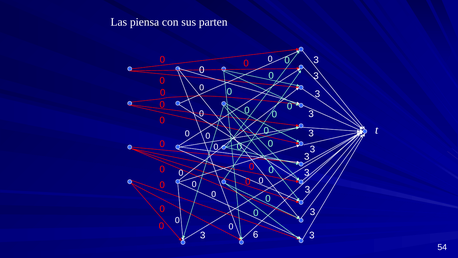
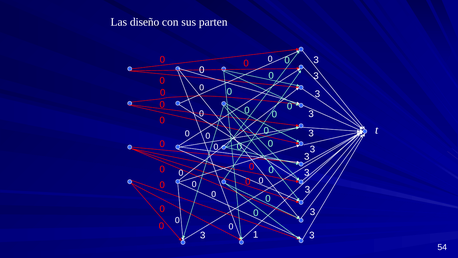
piensa: piensa -> diseño
6: 6 -> 1
